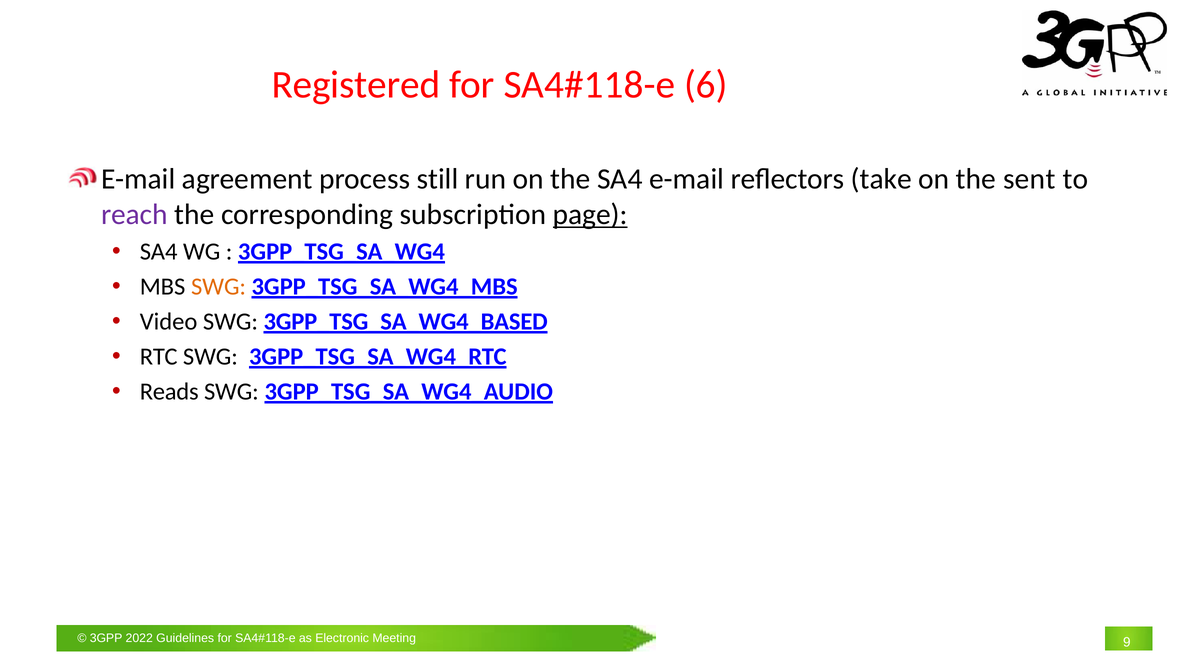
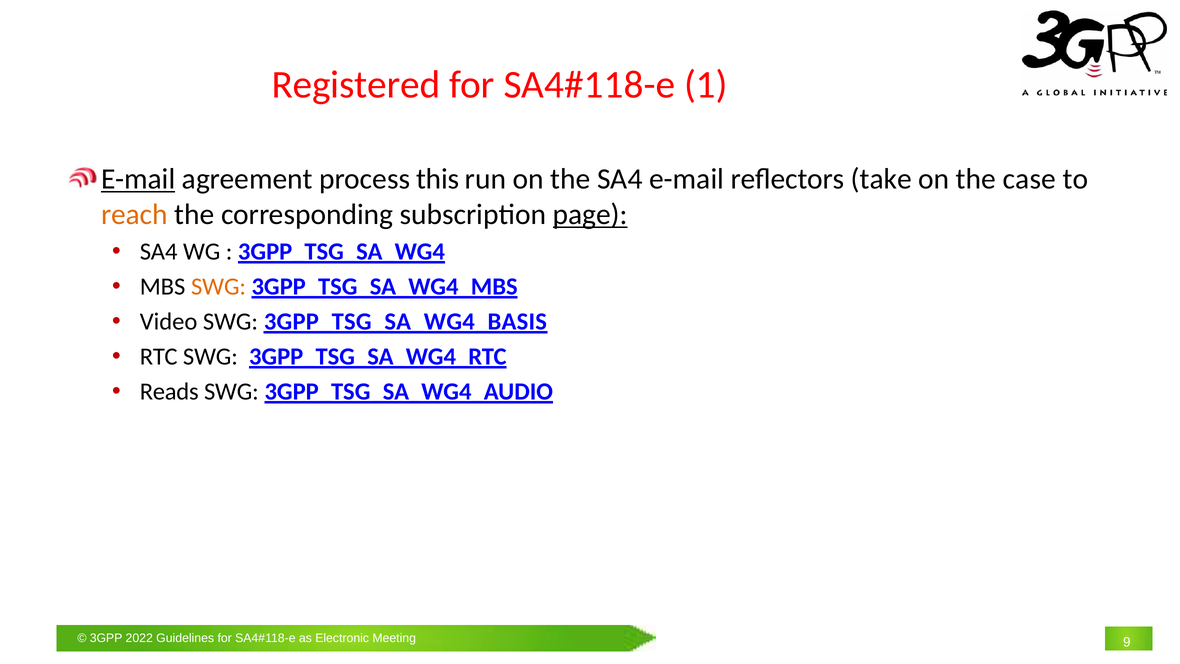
6: 6 -> 1
E-mail at (138, 179) underline: none -> present
still: still -> this
sent: sent -> case
reach colour: purple -> orange
3GPP_TSG_SA_WG4_BASED: 3GPP_TSG_SA_WG4_BASED -> 3GPP_TSG_SA_WG4_BASIS
